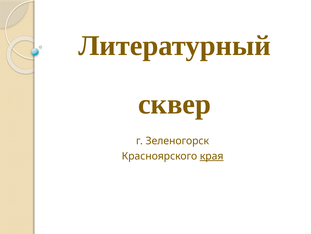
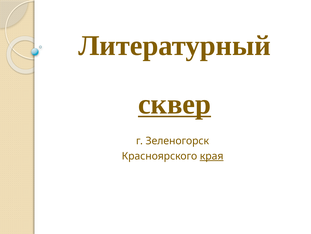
сквер underline: none -> present
